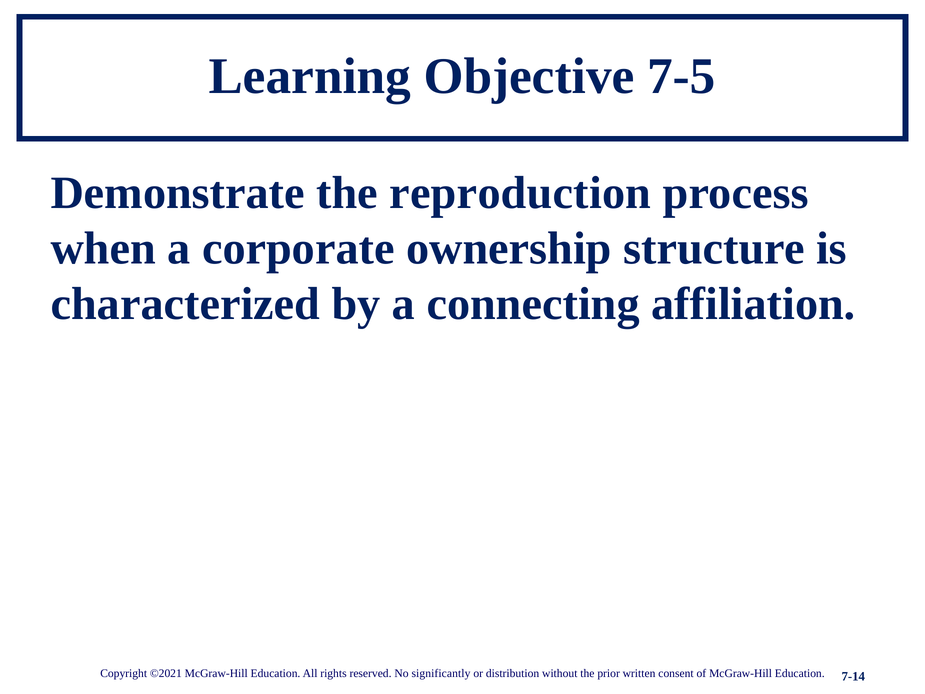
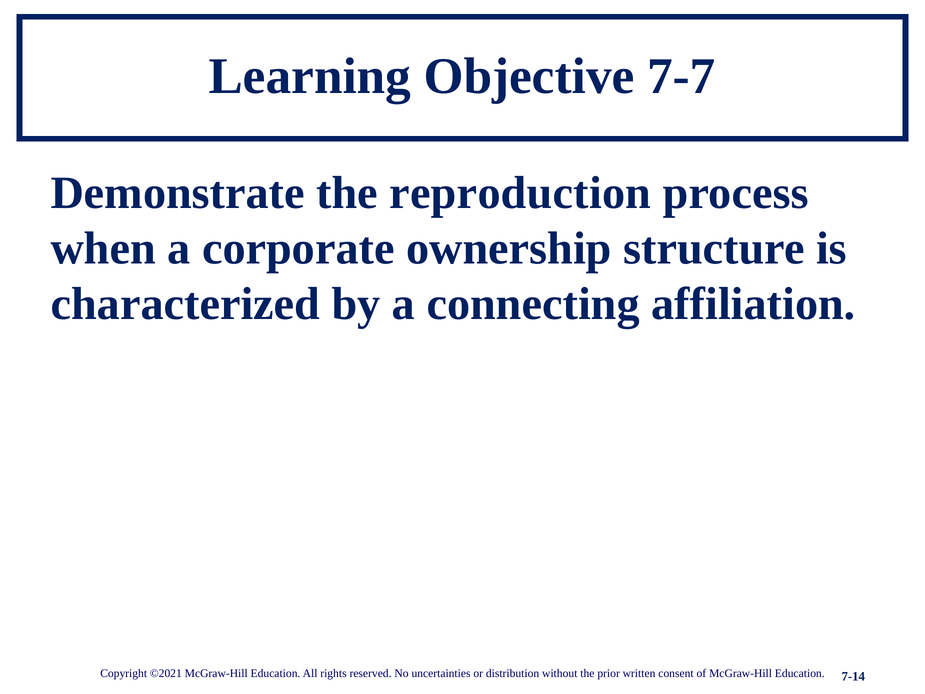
7-5: 7-5 -> 7-7
significantly: significantly -> uncertainties
